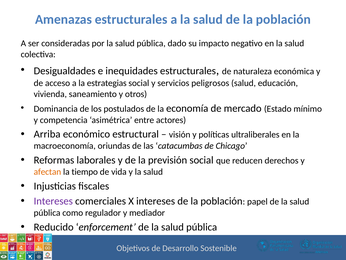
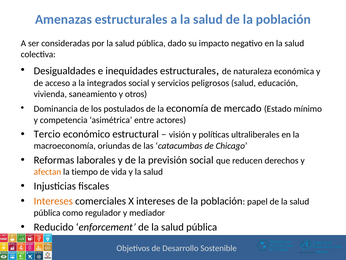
estrategias: estrategias -> integrados
Arriba: Arriba -> Tercio
Intereses at (53, 201) colour: purple -> orange
